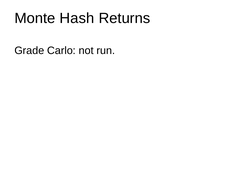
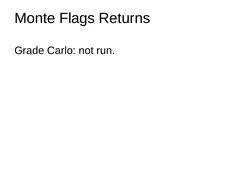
Hash: Hash -> Flags
